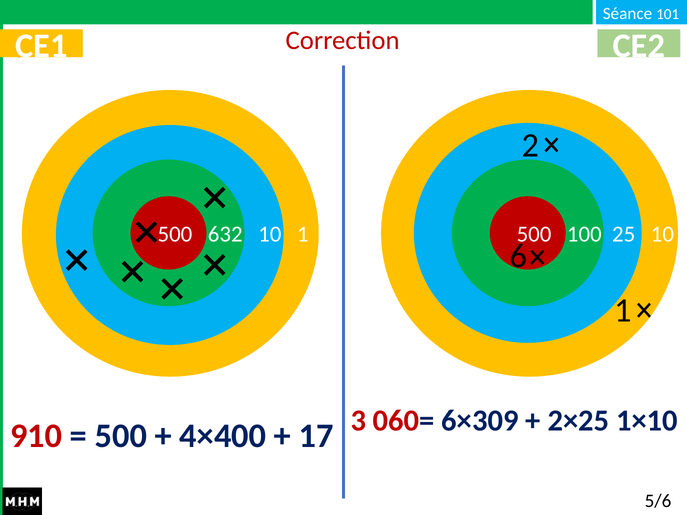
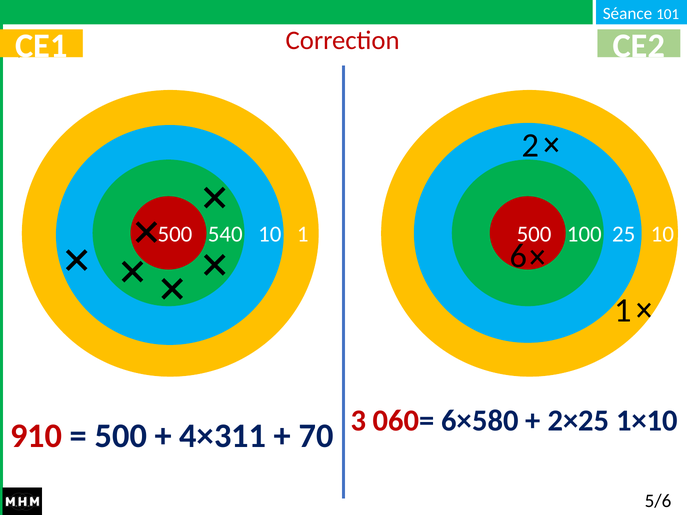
632: 632 -> 540
6×309: 6×309 -> 6×580
4×400: 4×400 -> 4×311
17: 17 -> 70
